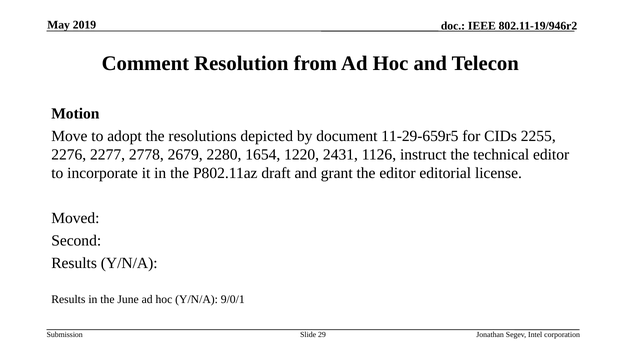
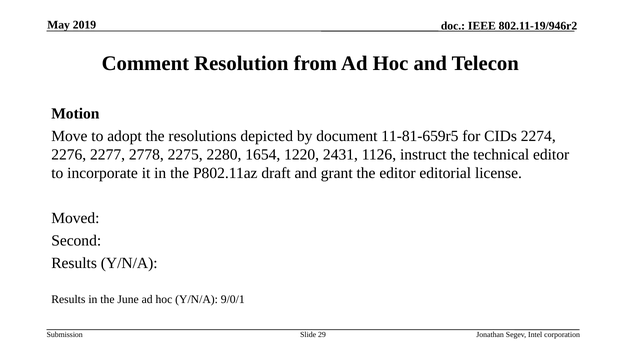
11-29-659r5: 11-29-659r5 -> 11-81-659r5
2255: 2255 -> 2274
2679: 2679 -> 2275
